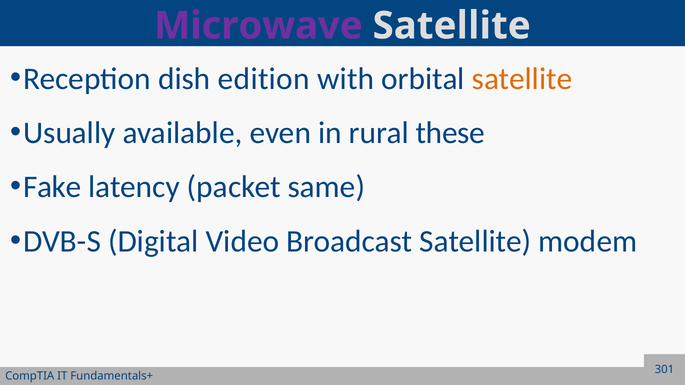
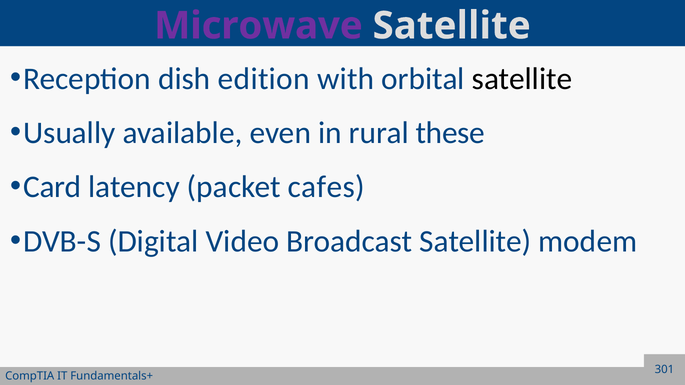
satellite at (522, 79) colour: orange -> black
Fake: Fake -> Card
same: same -> cafes
